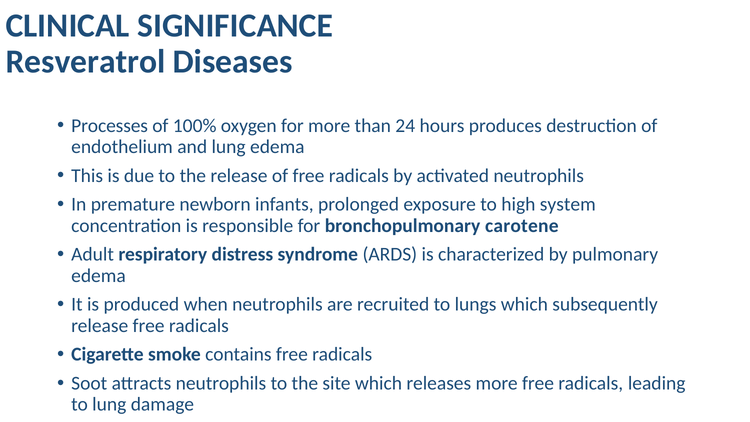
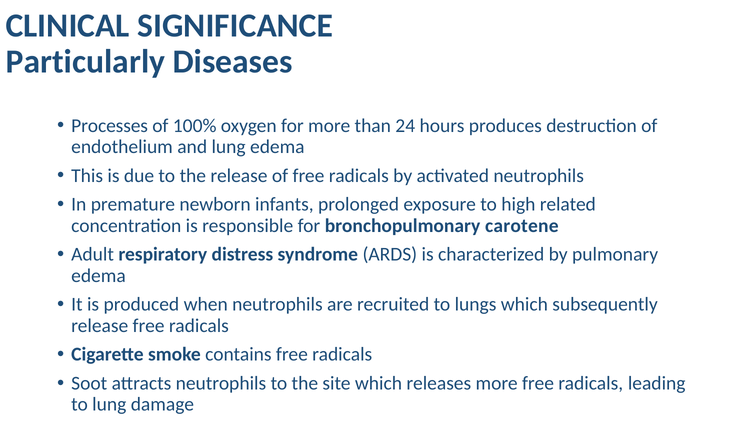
Resveratrol: Resveratrol -> Particularly
system: system -> related
